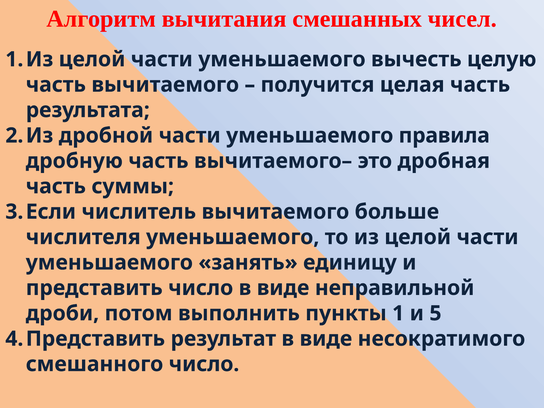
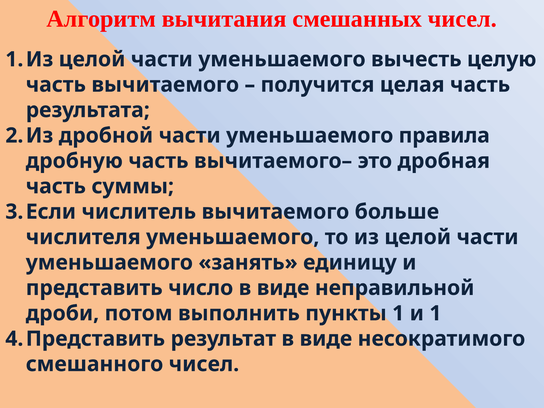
и 5: 5 -> 1
смешанного число: число -> чисел
